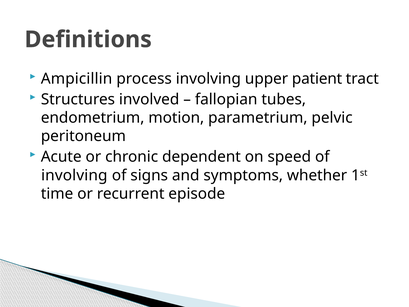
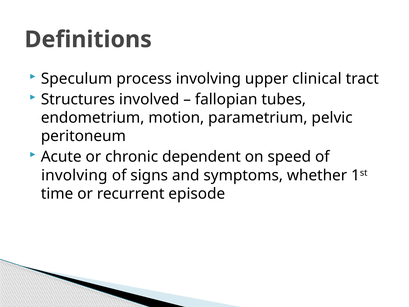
Ampicillin: Ampicillin -> Speculum
patient: patient -> clinical
